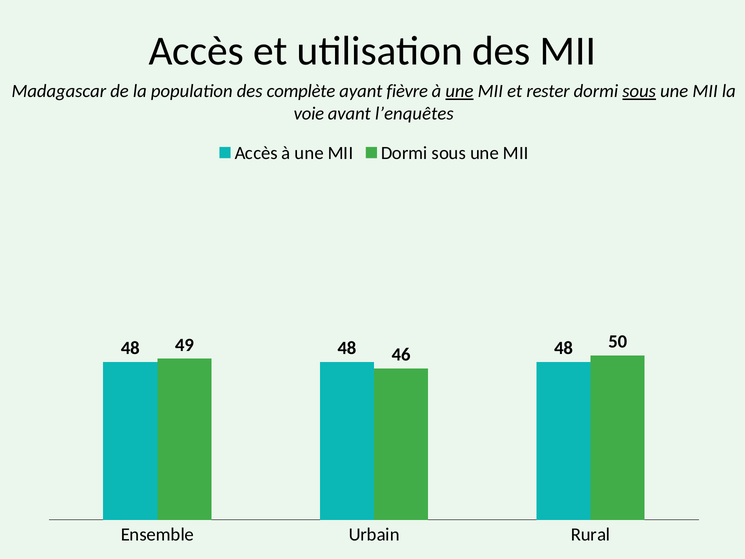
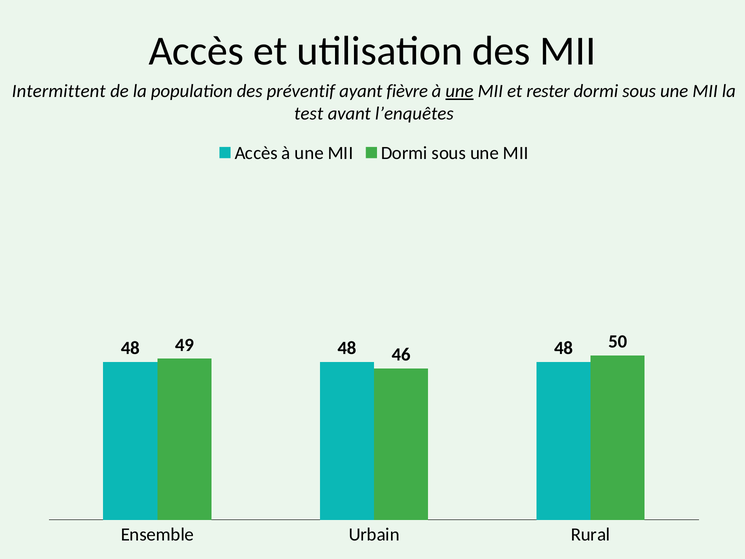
Madagascar: Madagascar -> Intermittent
complète: complète -> préventif
sous at (639, 91) underline: present -> none
voie: voie -> test
